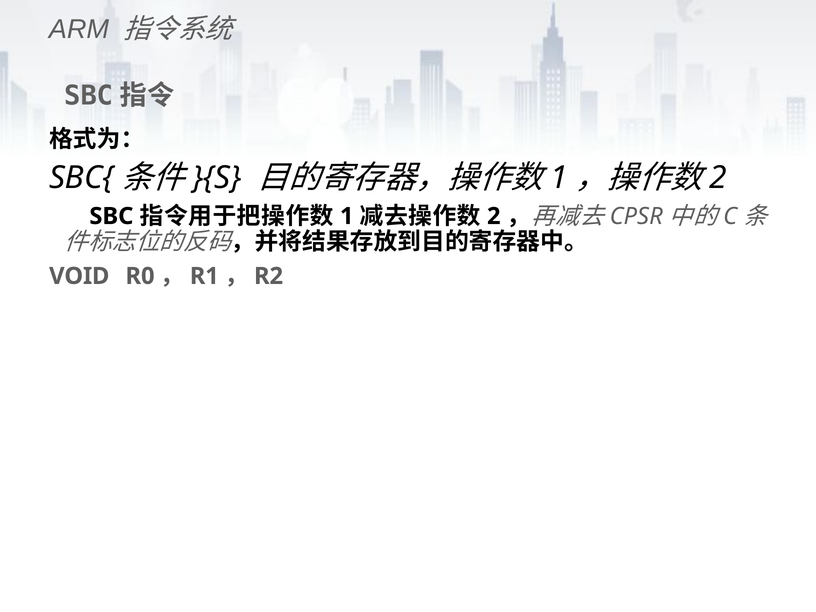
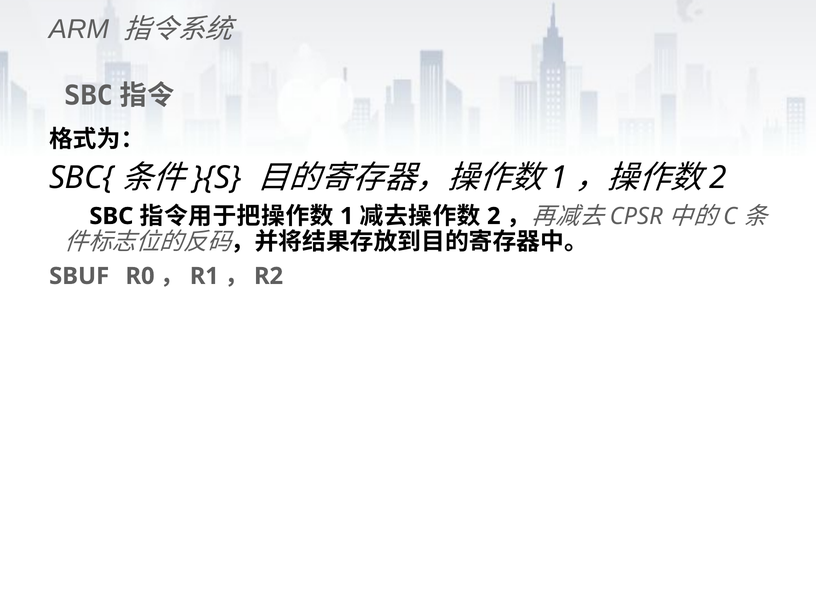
VOID: VOID -> SBUF
